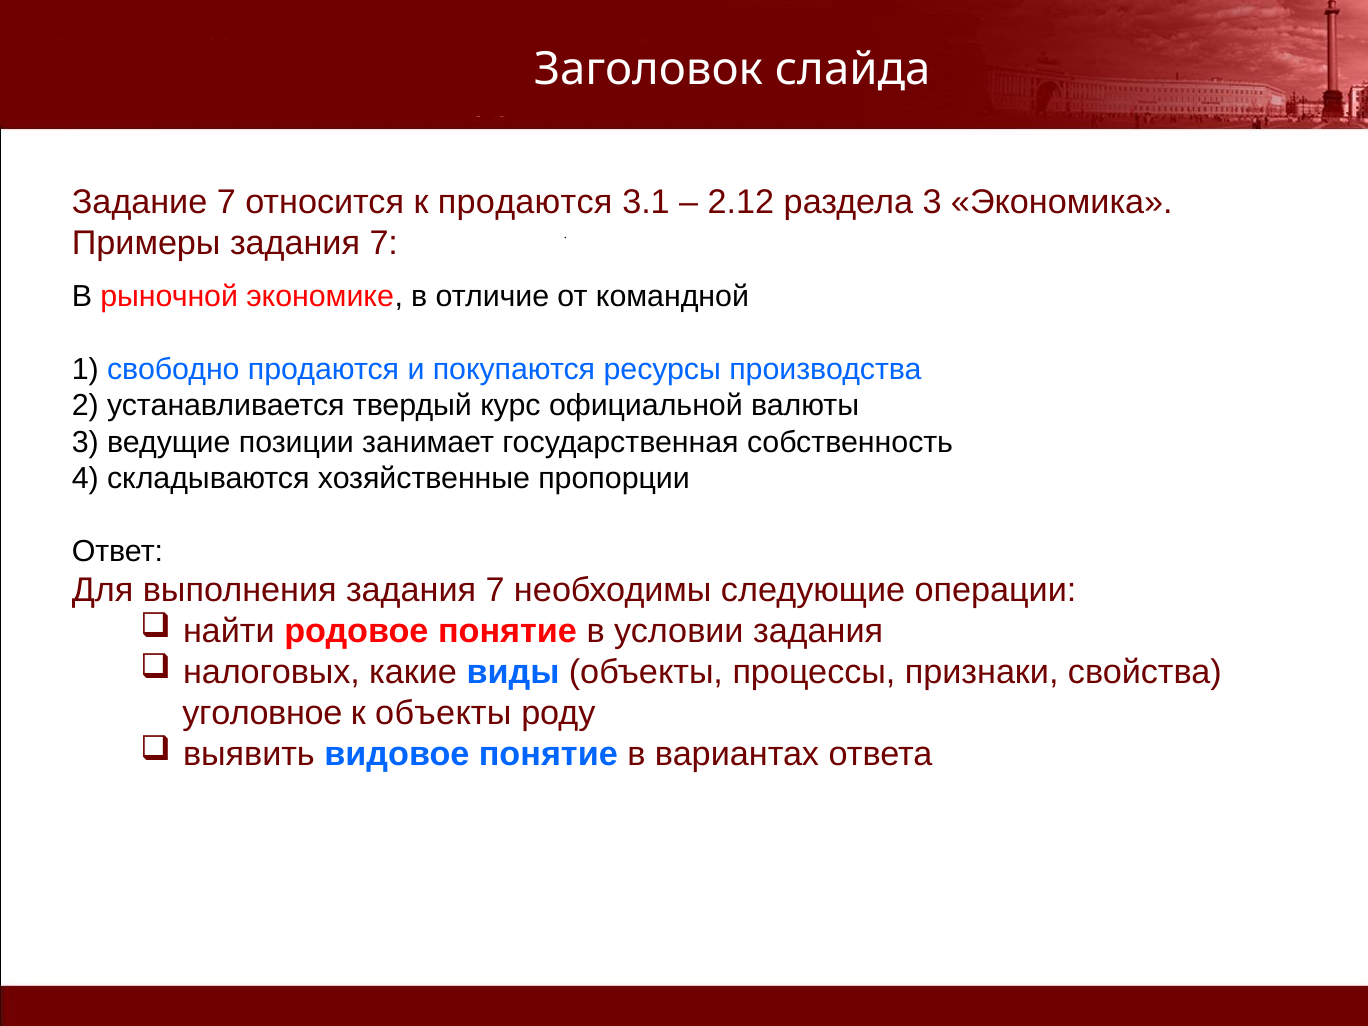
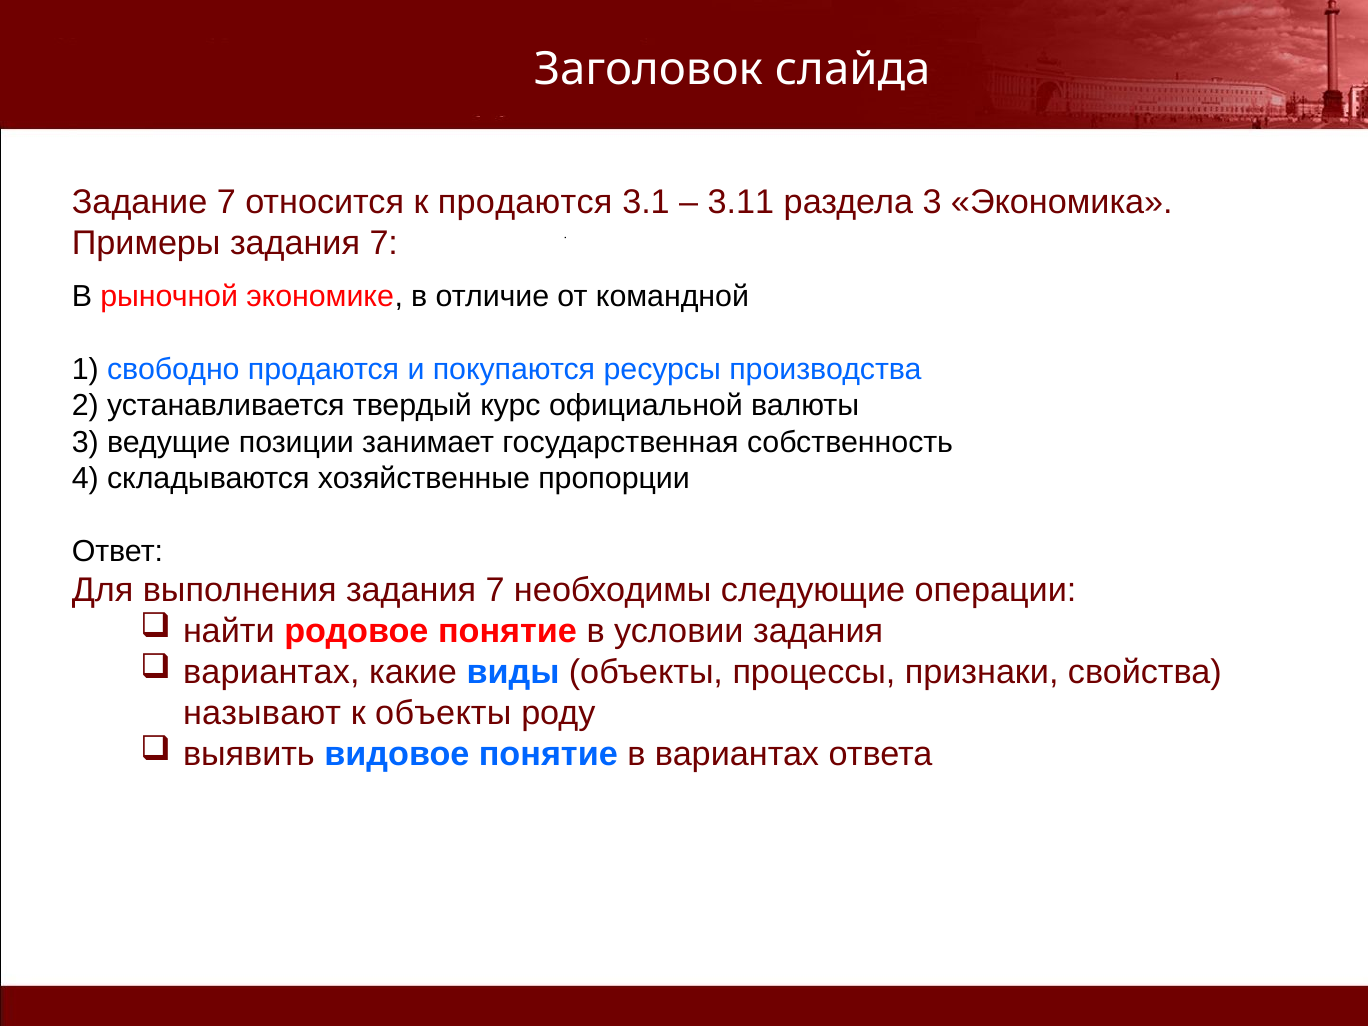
2.12: 2.12 -> 3.11
налоговых at (271, 673): налоговых -> вариантах
уголовное: уголовное -> называют
